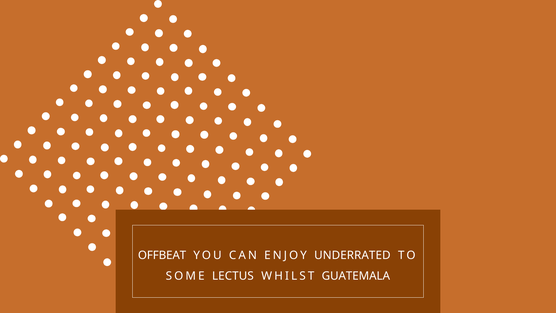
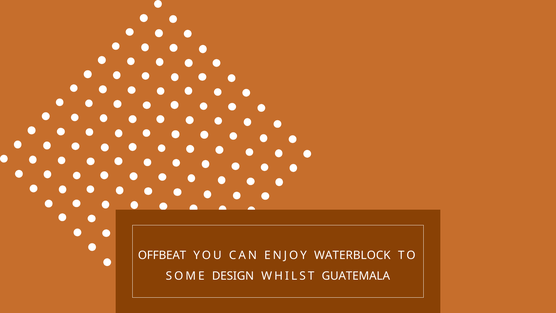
UNDERRATED: UNDERRATED -> WATERBLOCK
LECTUS: LECTUS -> DESIGN
